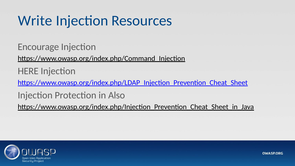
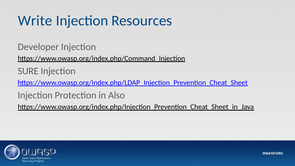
Encourage: Encourage -> Developer
HERE: HERE -> SURE
